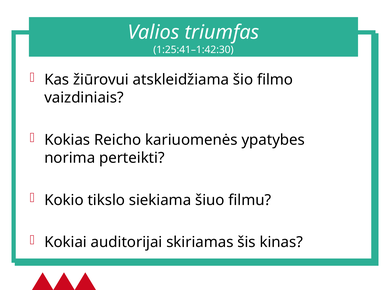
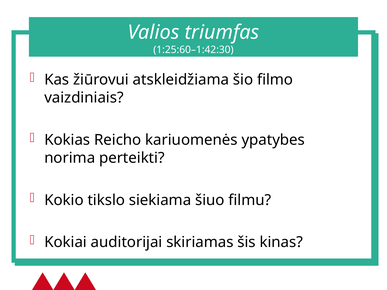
1:25:41–1:42:30: 1:25:41–1:42:30 -> 1:25:60–1:42:30
